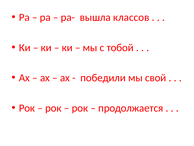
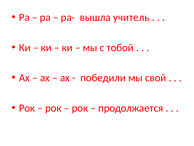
классов: классов -> учитель
